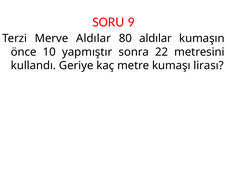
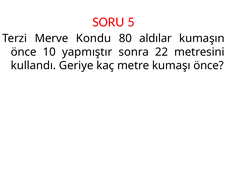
9: 9 -> 5
Merve Aldılar: Aldılar -> Kondu
kumaşı lirası: lirası -> önce
